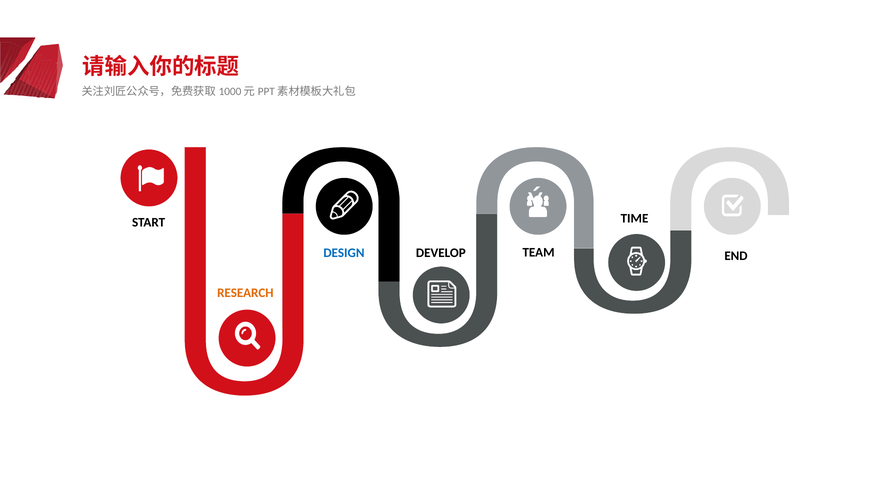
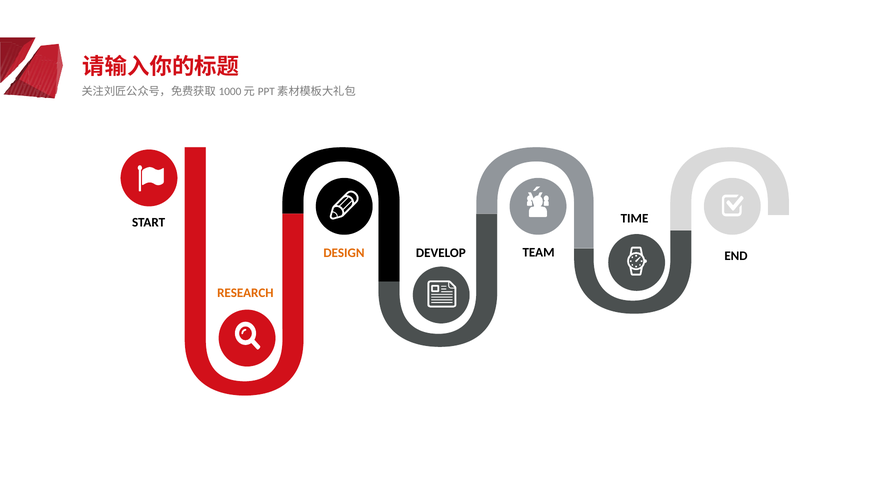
DESIGN colour: blue -> orange
